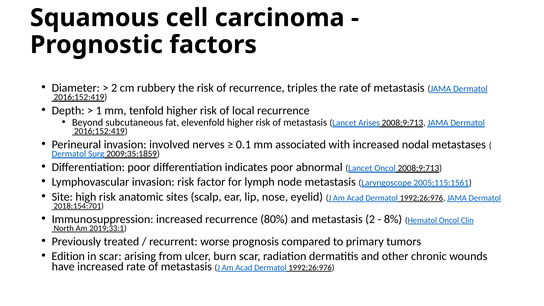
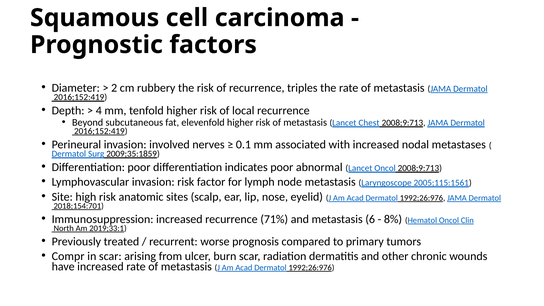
1: 1 -> 4
Arises: Arises -> Chest
80%: 80% -> 71%
metastasis 2: 2 -> 6
Edition: Edition -> Compr
